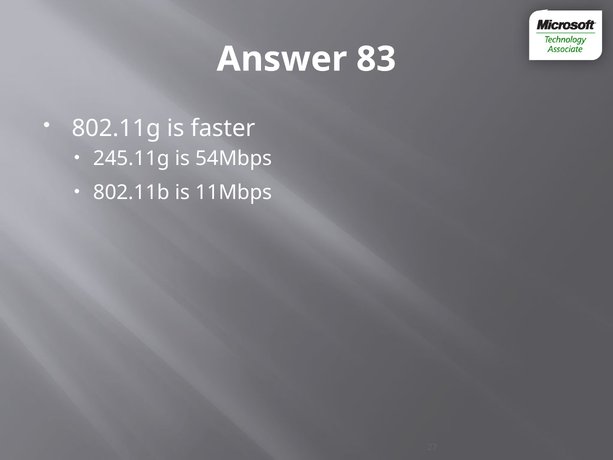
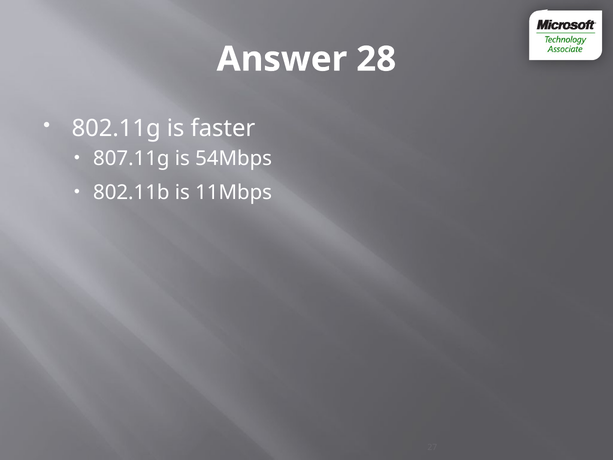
83: 83 -> 28
245.11g: 245.11g -> 807.11g
